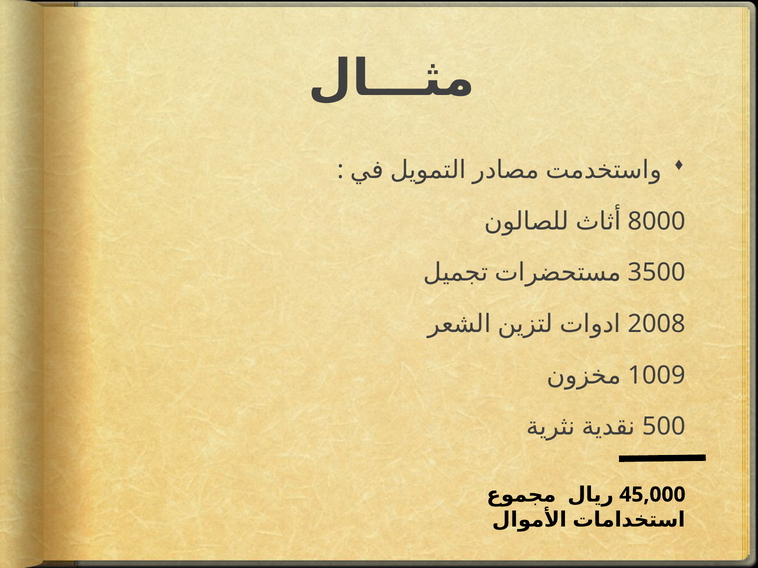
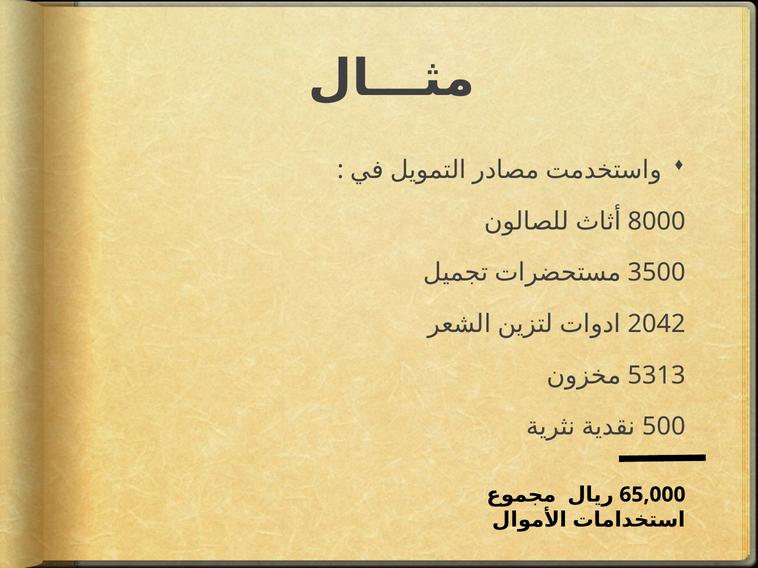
2008: 2008 -> 2042
1009: 1009 -> 5313
45,000: 45,000 -> 65,000
